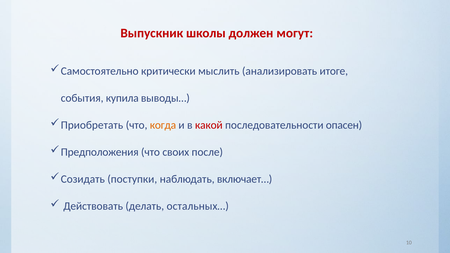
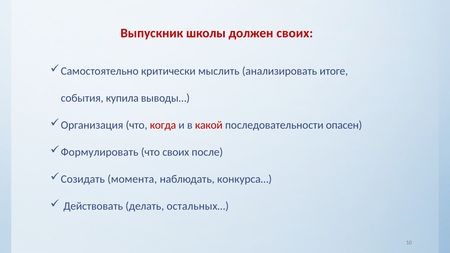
должен могут: могут -> своих
Приобретать: Приобретать -> Организация
когда colour: orange -> red
Предположения: Предположения -> Формулировать
поступки: поступки -> момента
включает…: включает… -> конкурса…
